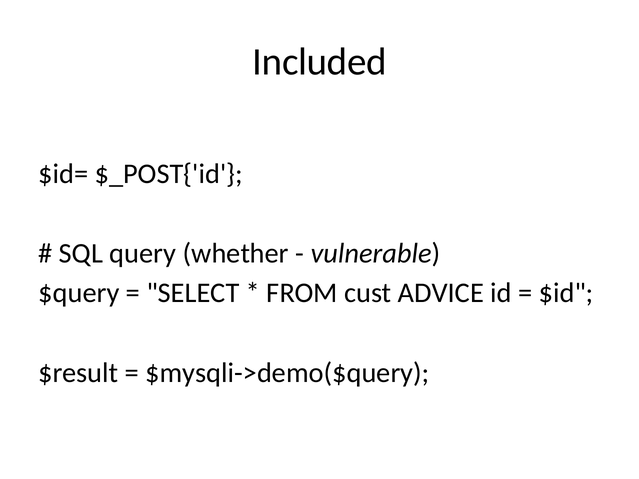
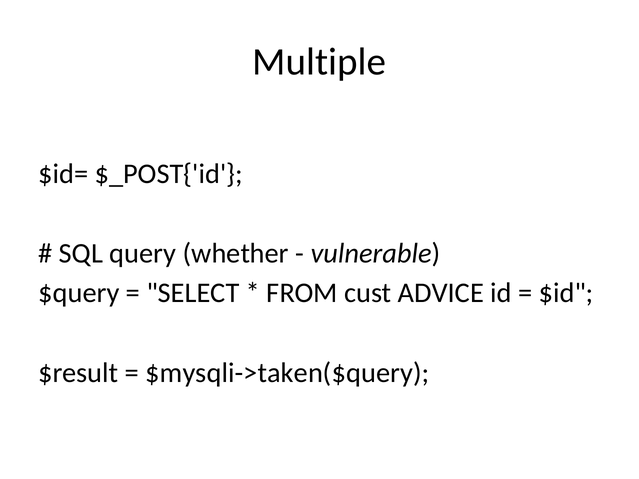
Included: Included -> Multiple
$mysqli->demo($query: $mysqli->demo($query -> $mysqli->taken($query
